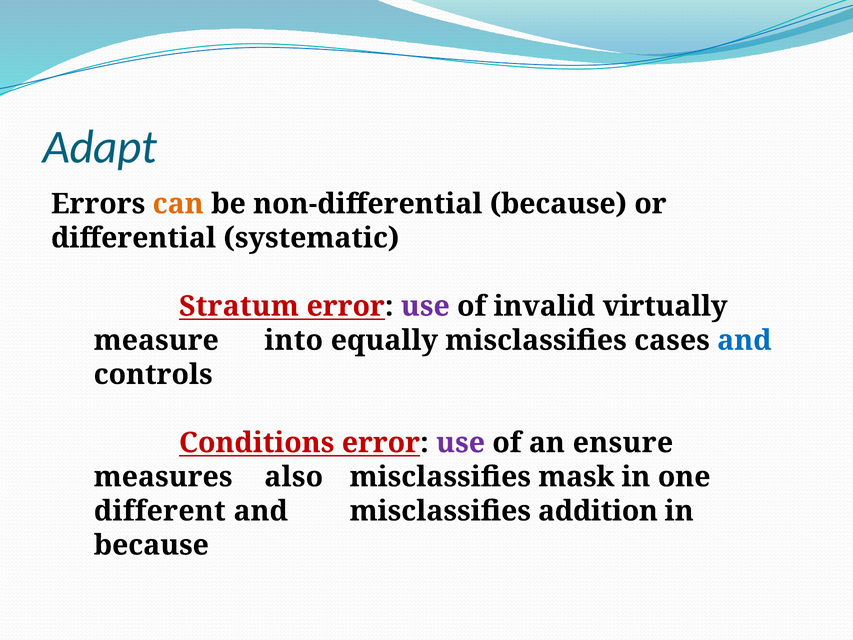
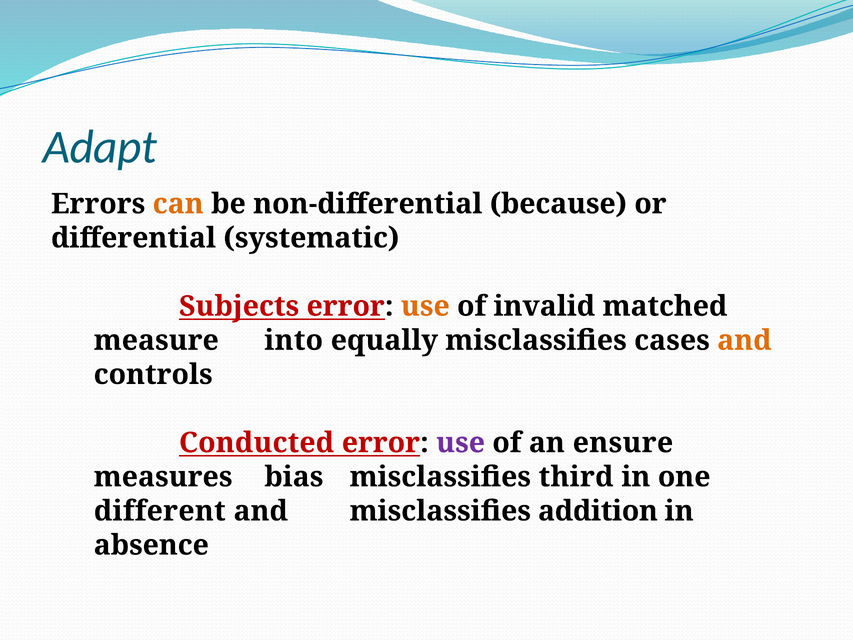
Stratum: Stratum -> Subjects
use at (425, 306) colour: purple -> orange
virtually: virtually -> matched
and at (744, 340) colour: blue -> orange
Conditions: Conditions -> Conducted
also: also -> bias
mask: mask -> third
because at (151, 545): because -> absence
